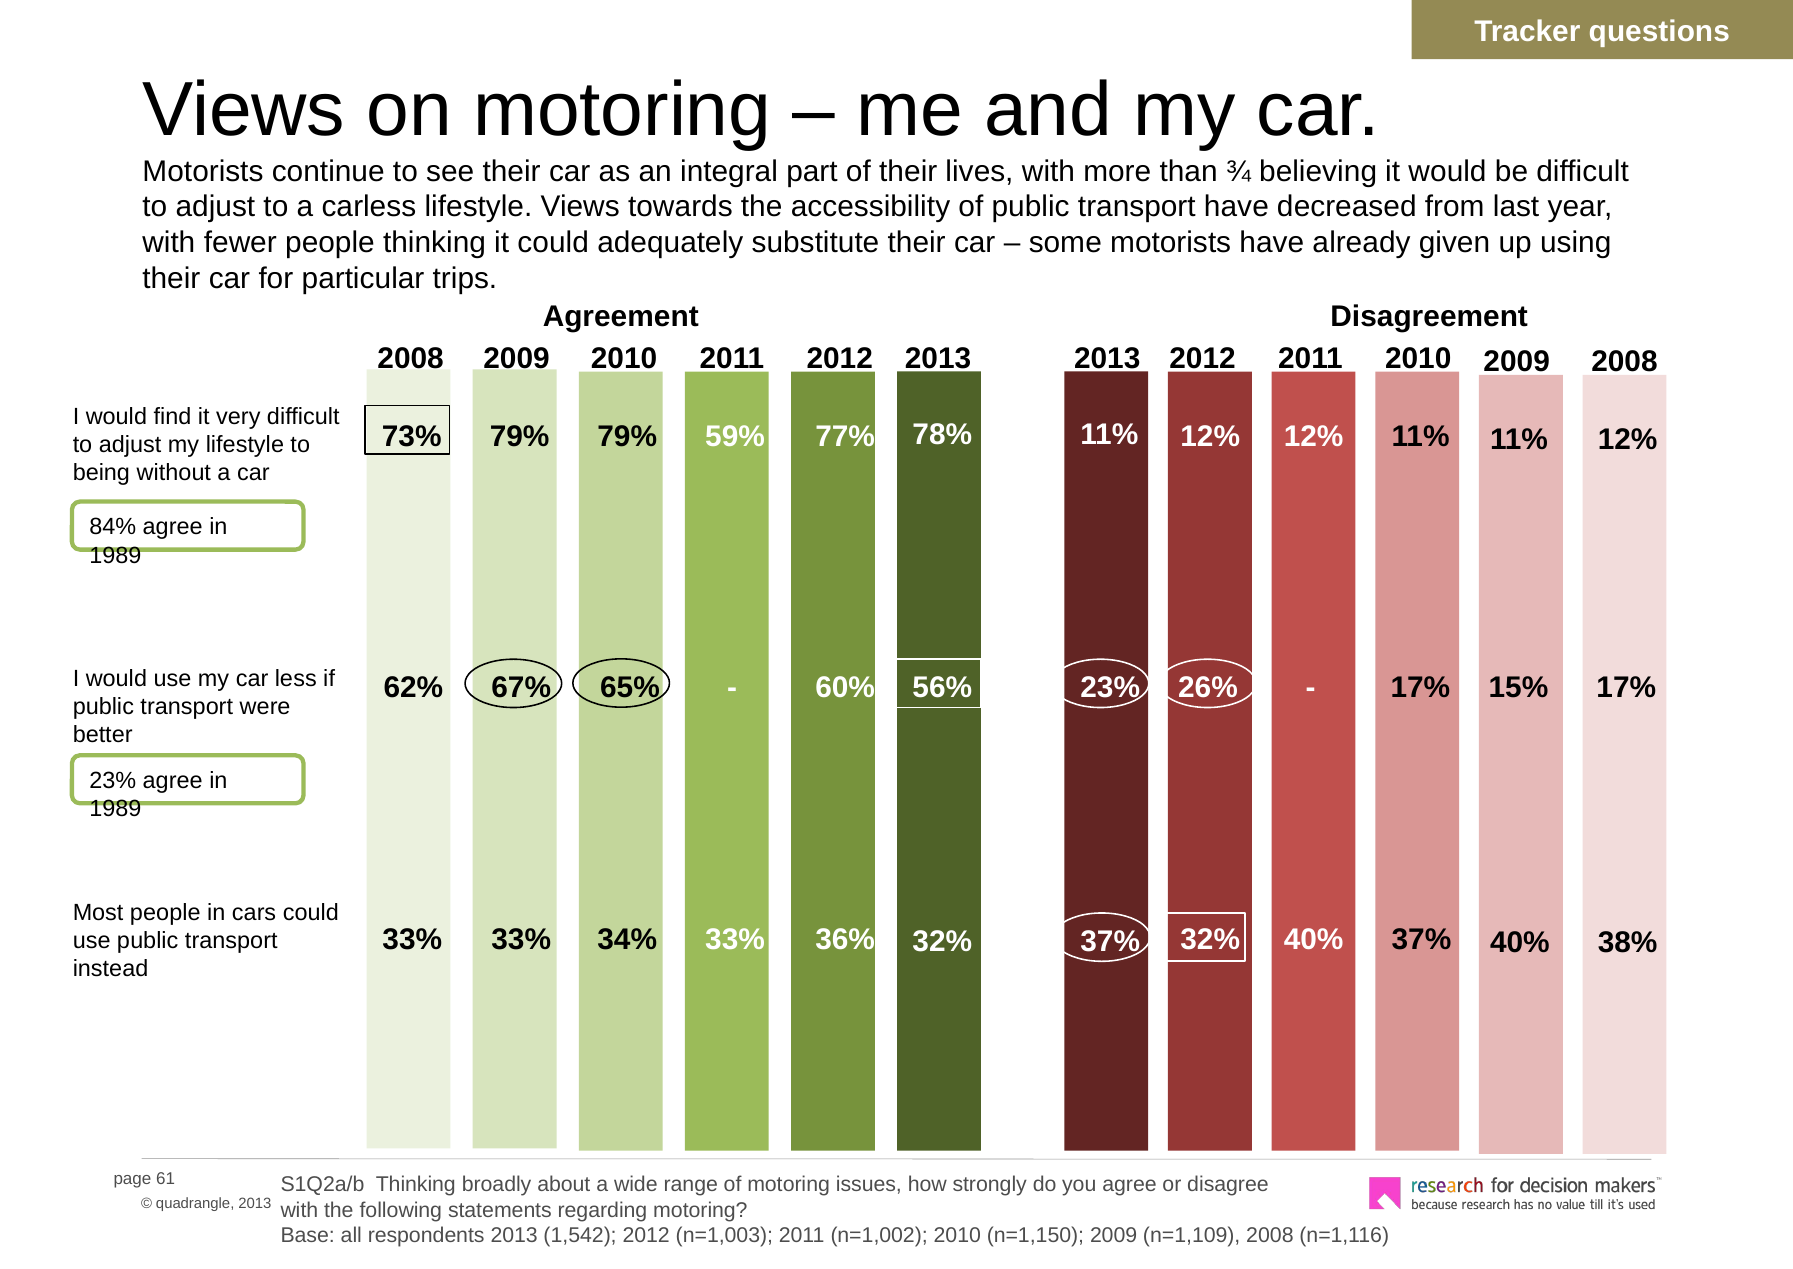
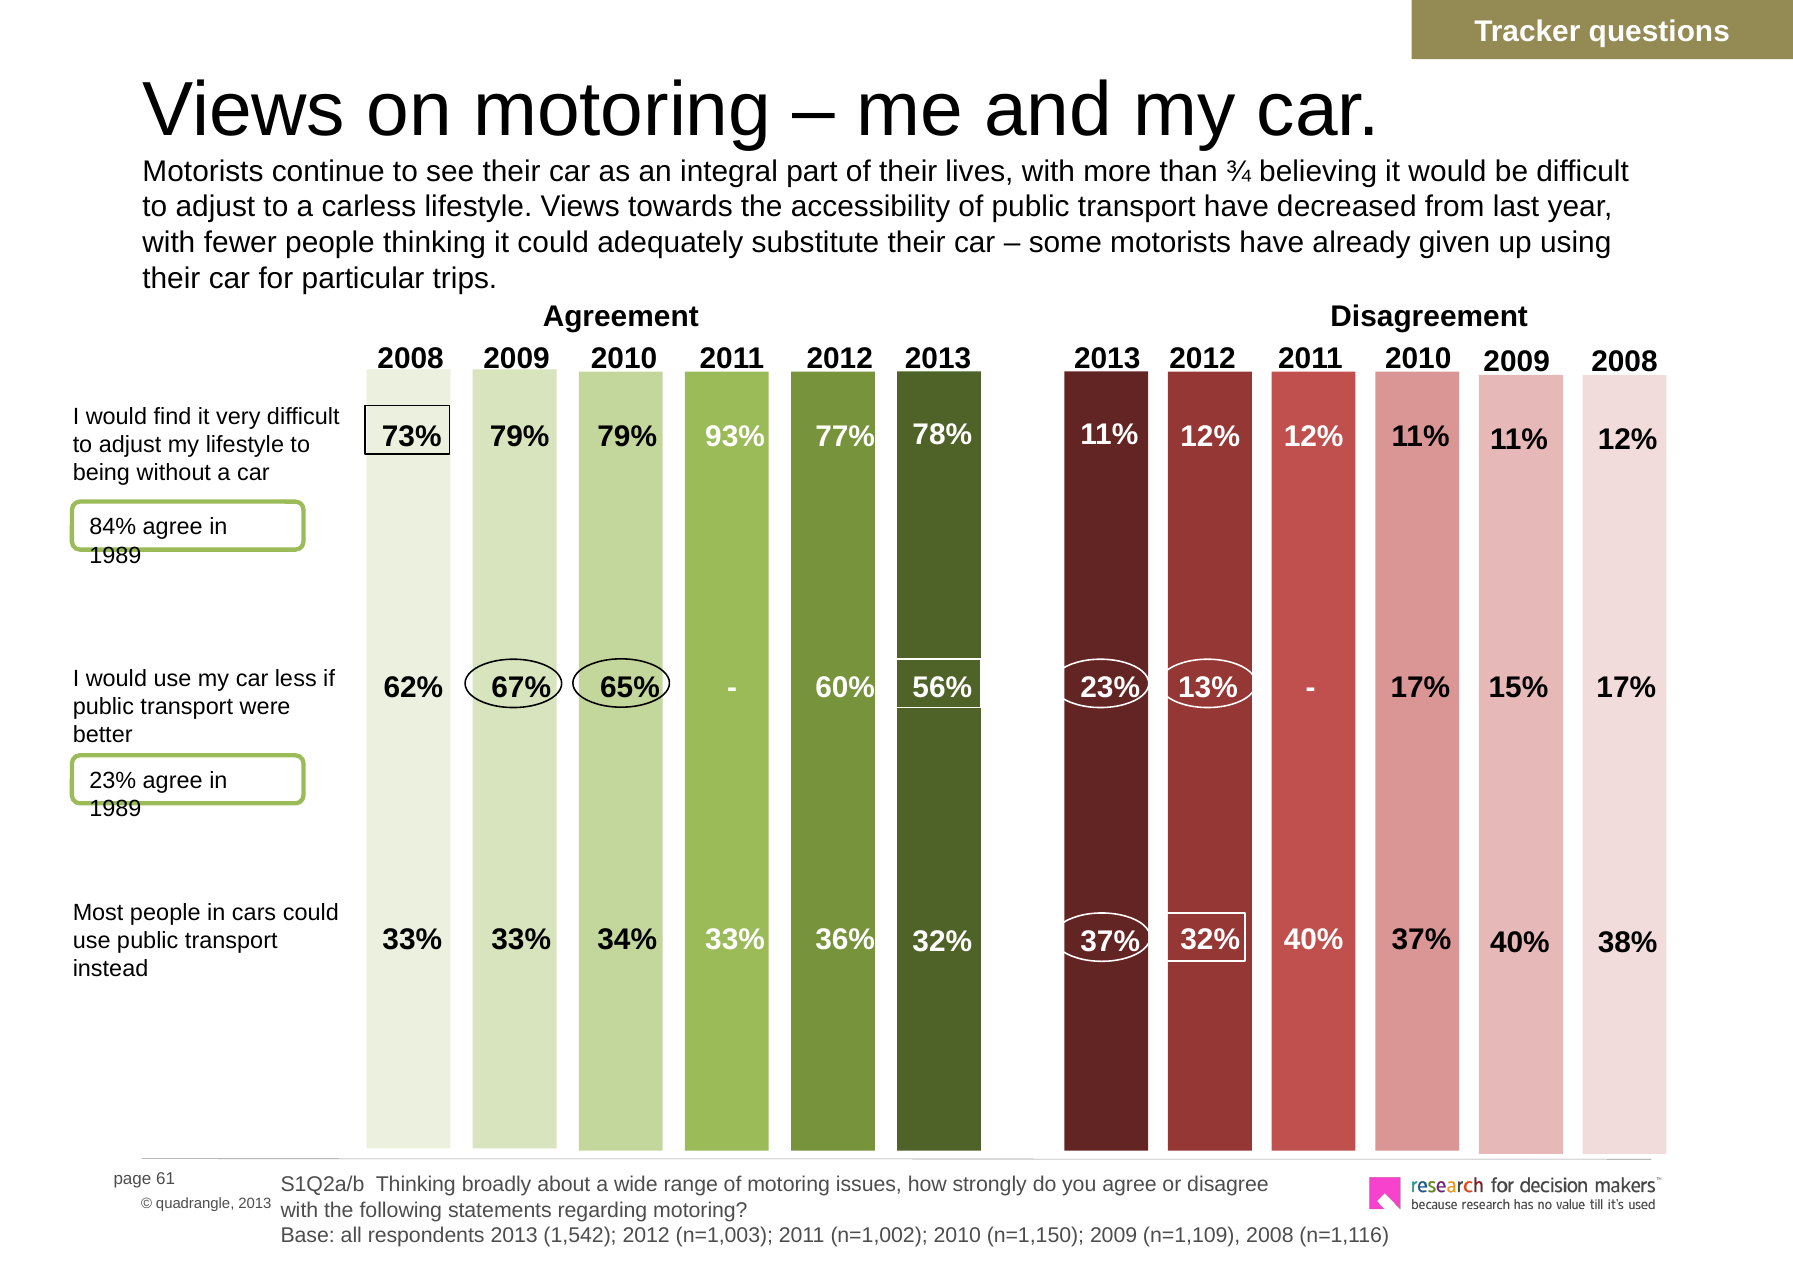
59%: 59% -> 93%
26%: 26% -> 13%
